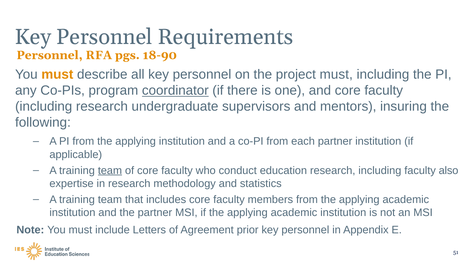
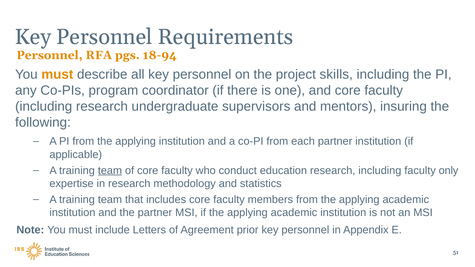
18-90: 18-90 -> 18-94
project must: must -> skills
coordinator underline: present -> none
also: also -> only
